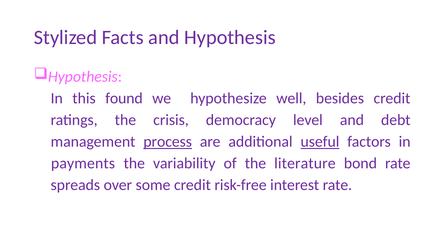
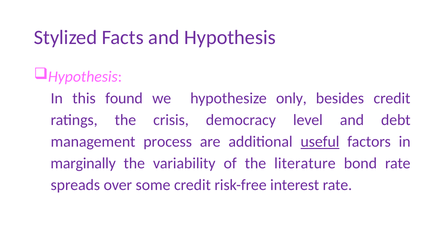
well: well -> only
process underline: present -> none
payments: payments -> marginally
